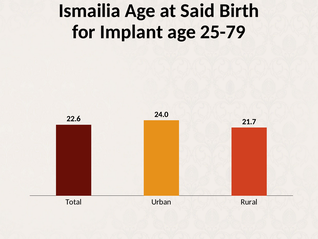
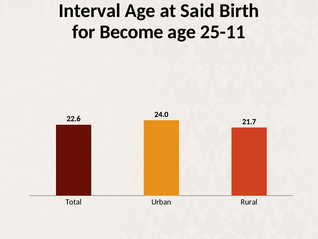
Ismailia: Ismailia -> Interval
Implant: Implant -> Become
25-79: 25-79 -> 25-11
